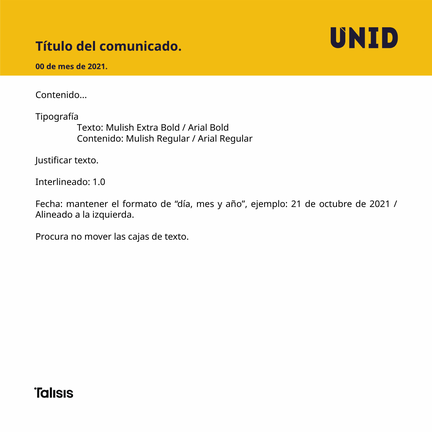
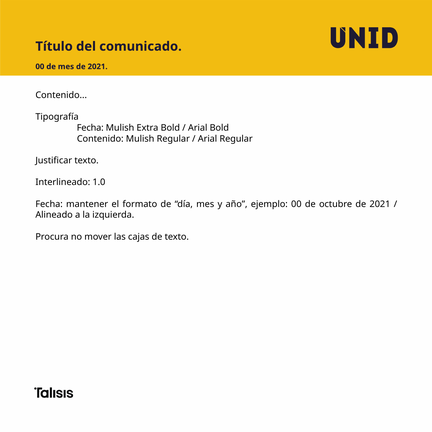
Texto at (90, 128): Texto -> Fecha
ejemplo 21: 21 -> 00
